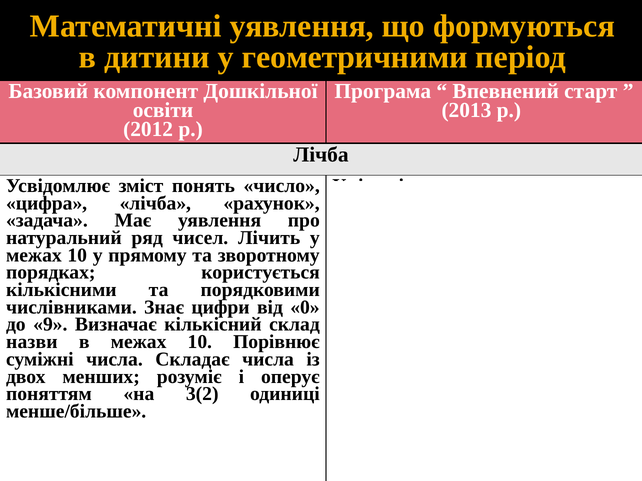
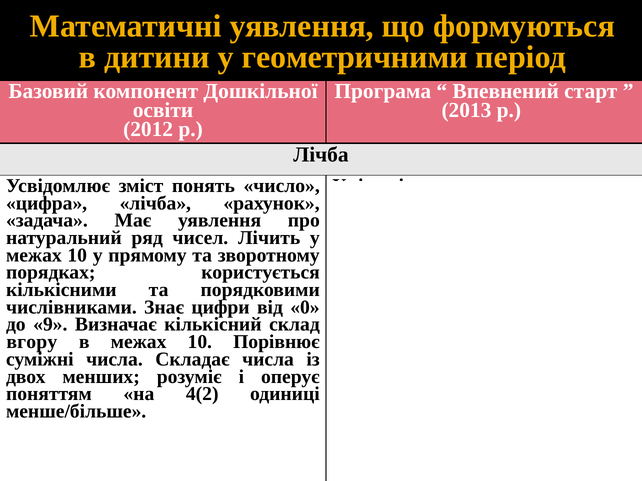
назви: назви -> вгору
3(2: 3(2 -> 4(2
